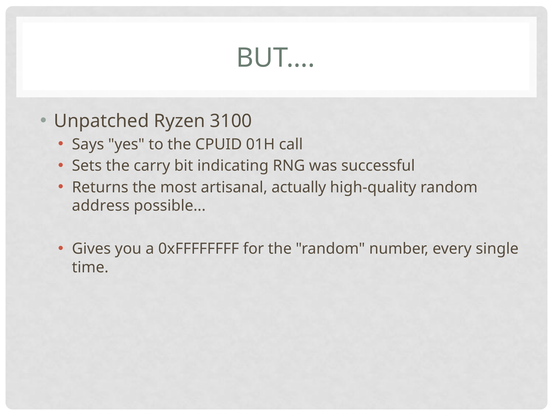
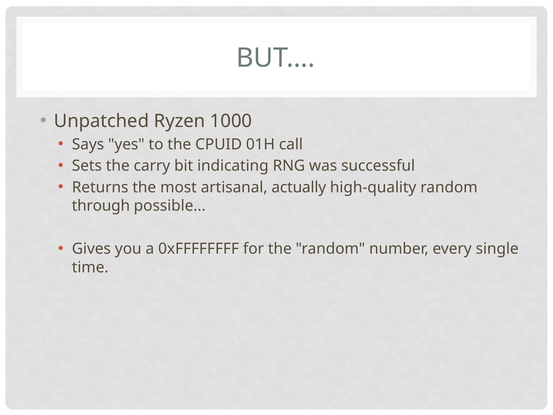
3100: 3100 -> 1000
address: address -> through
